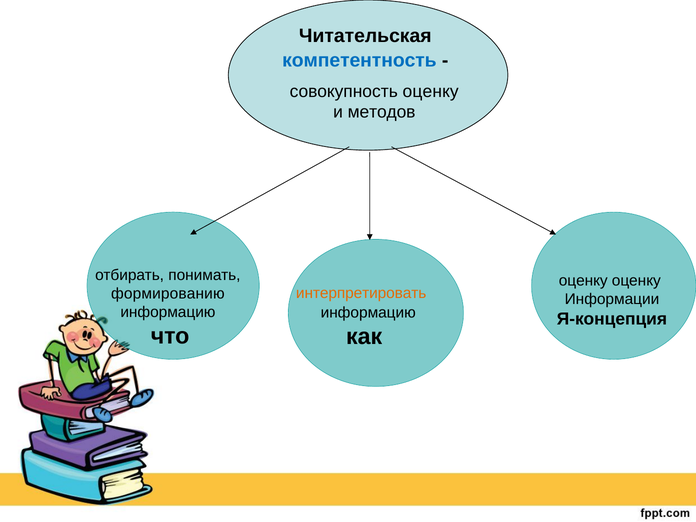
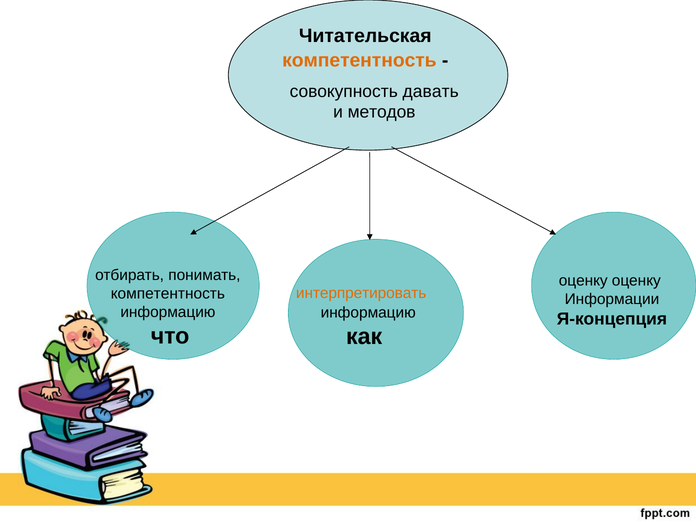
компетентность at (359, 61) colour: blue -> orange
совокупность оценку: оценку -> давать
формированию at (168, 294): формированию -> компетентность
